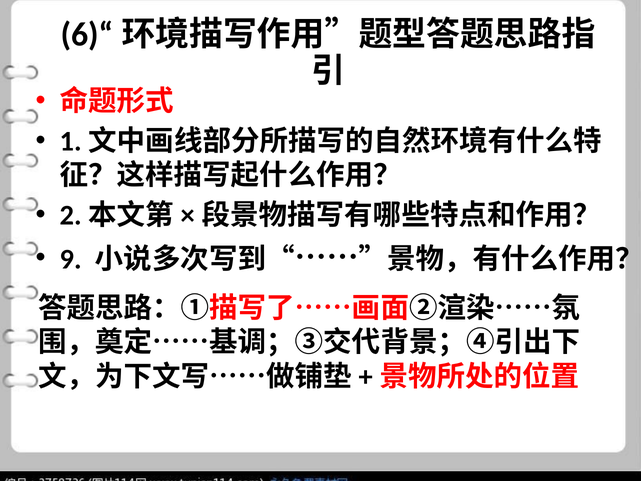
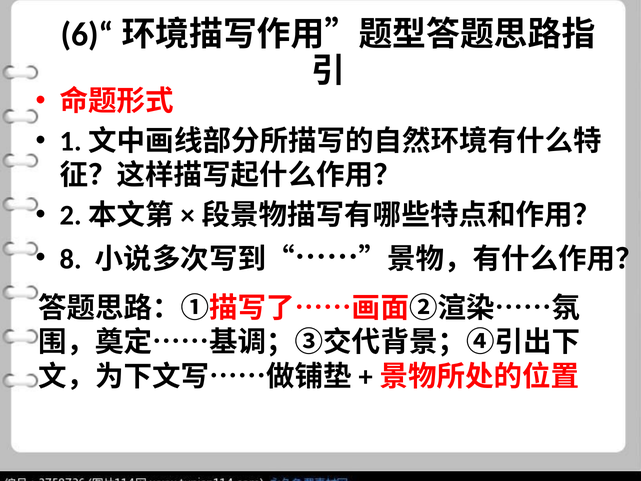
9: 9 -> 8
